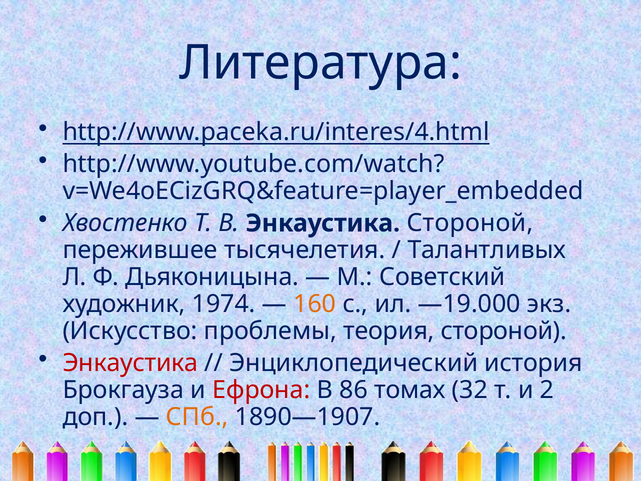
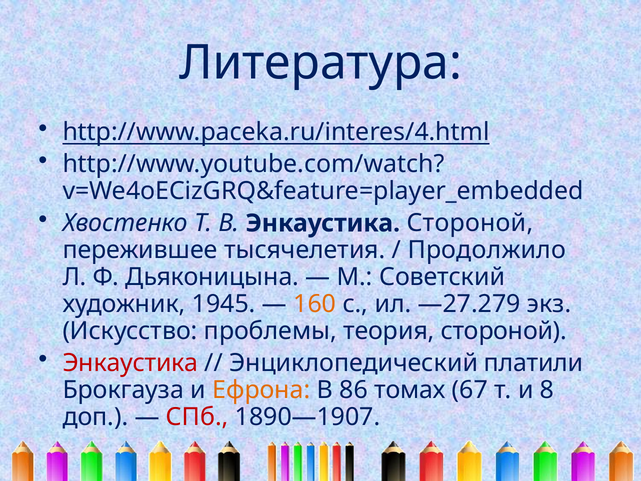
Талантливых: Талантливых -> Продолжило
1974: 1974 -> 1945
—19.000: —19.000 -> —27.279
история: история -> платили
Ефрона colour: red -> orange
32: 32 -> 67
2: 2 -> 8
СПб colour: orange -> red
